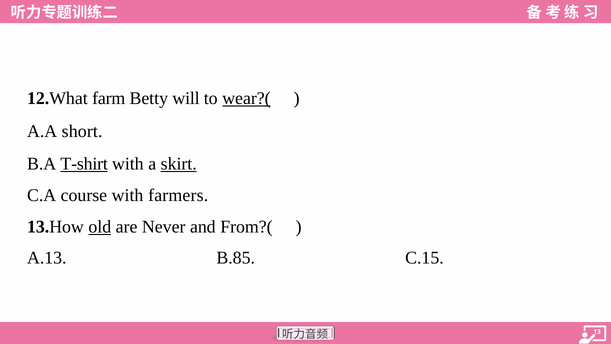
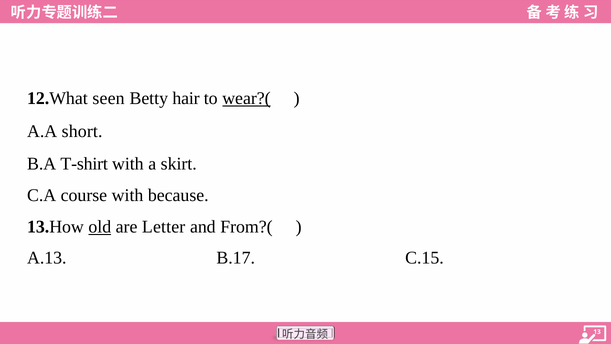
farm: farm -> seen
will: will -> hair
T-shirt underline: present -> none
skirt underline: present -> none
farmers: farmers -> because
Never: Never -> Letter
B.85: B.85 -> B.17
